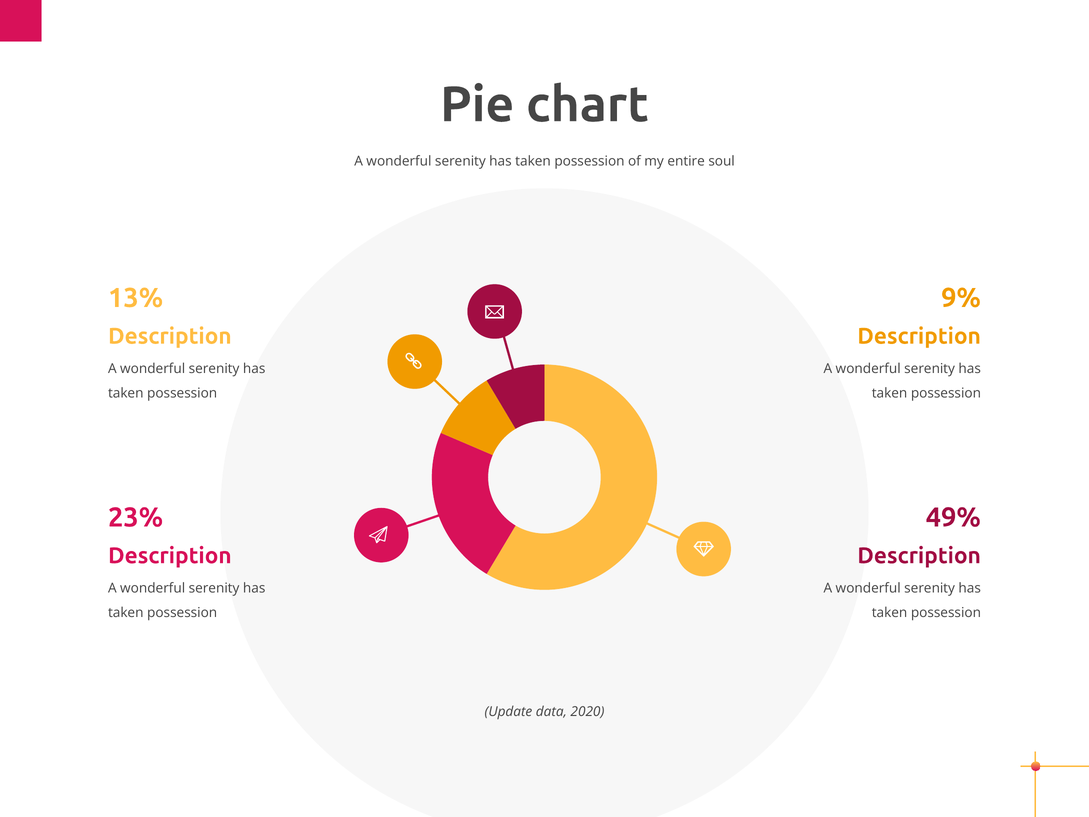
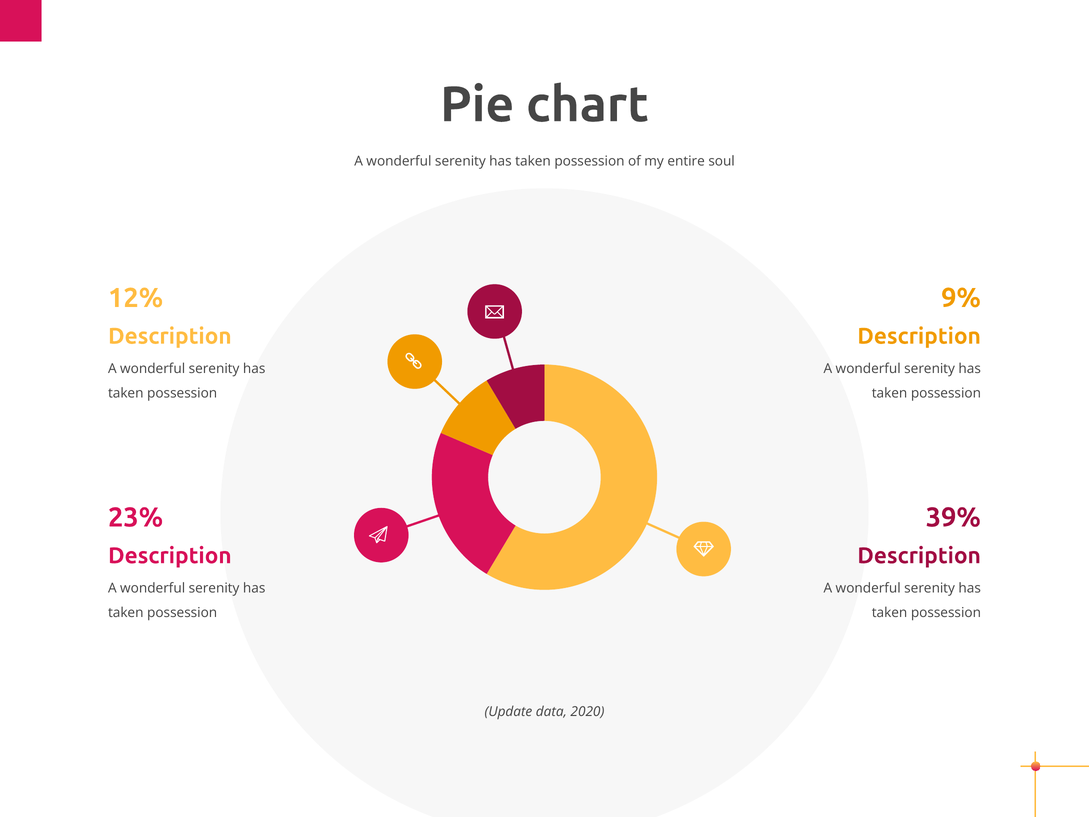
13%: 13% -> 12%
49%: 49% -> 39%
